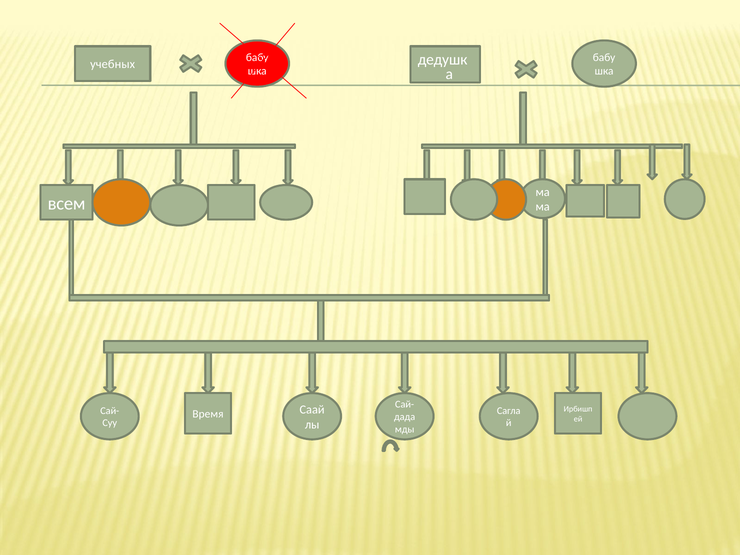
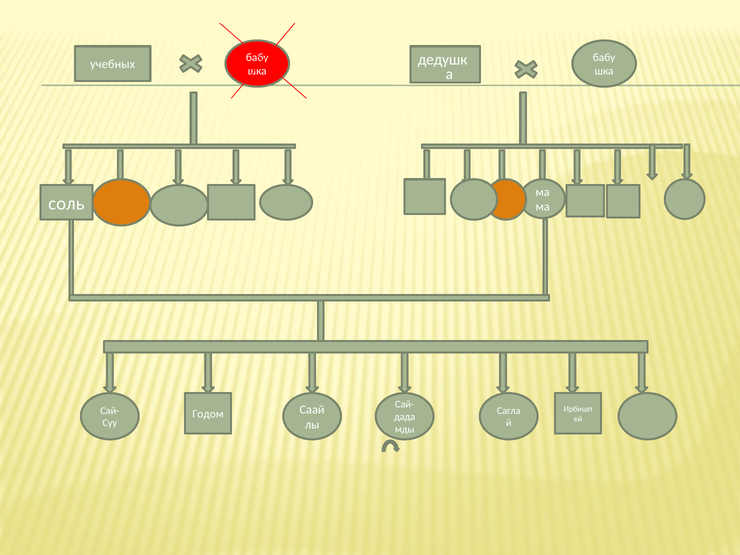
всем: всем -> соль
Время: Время -> Годом
